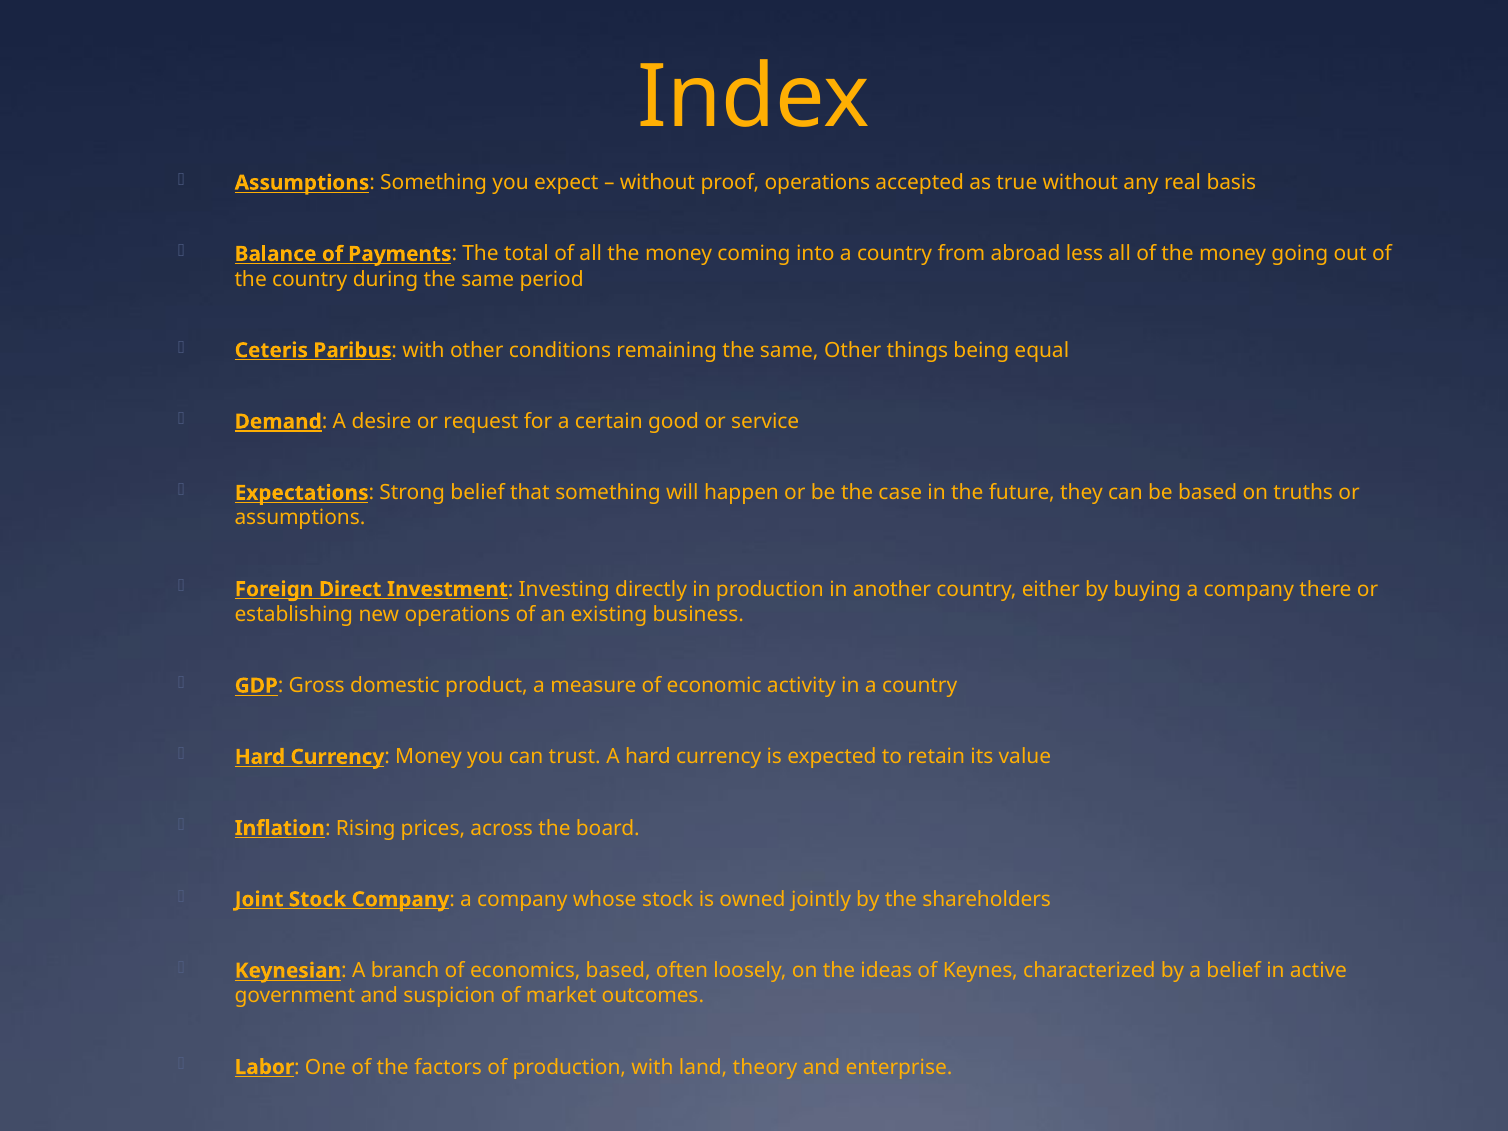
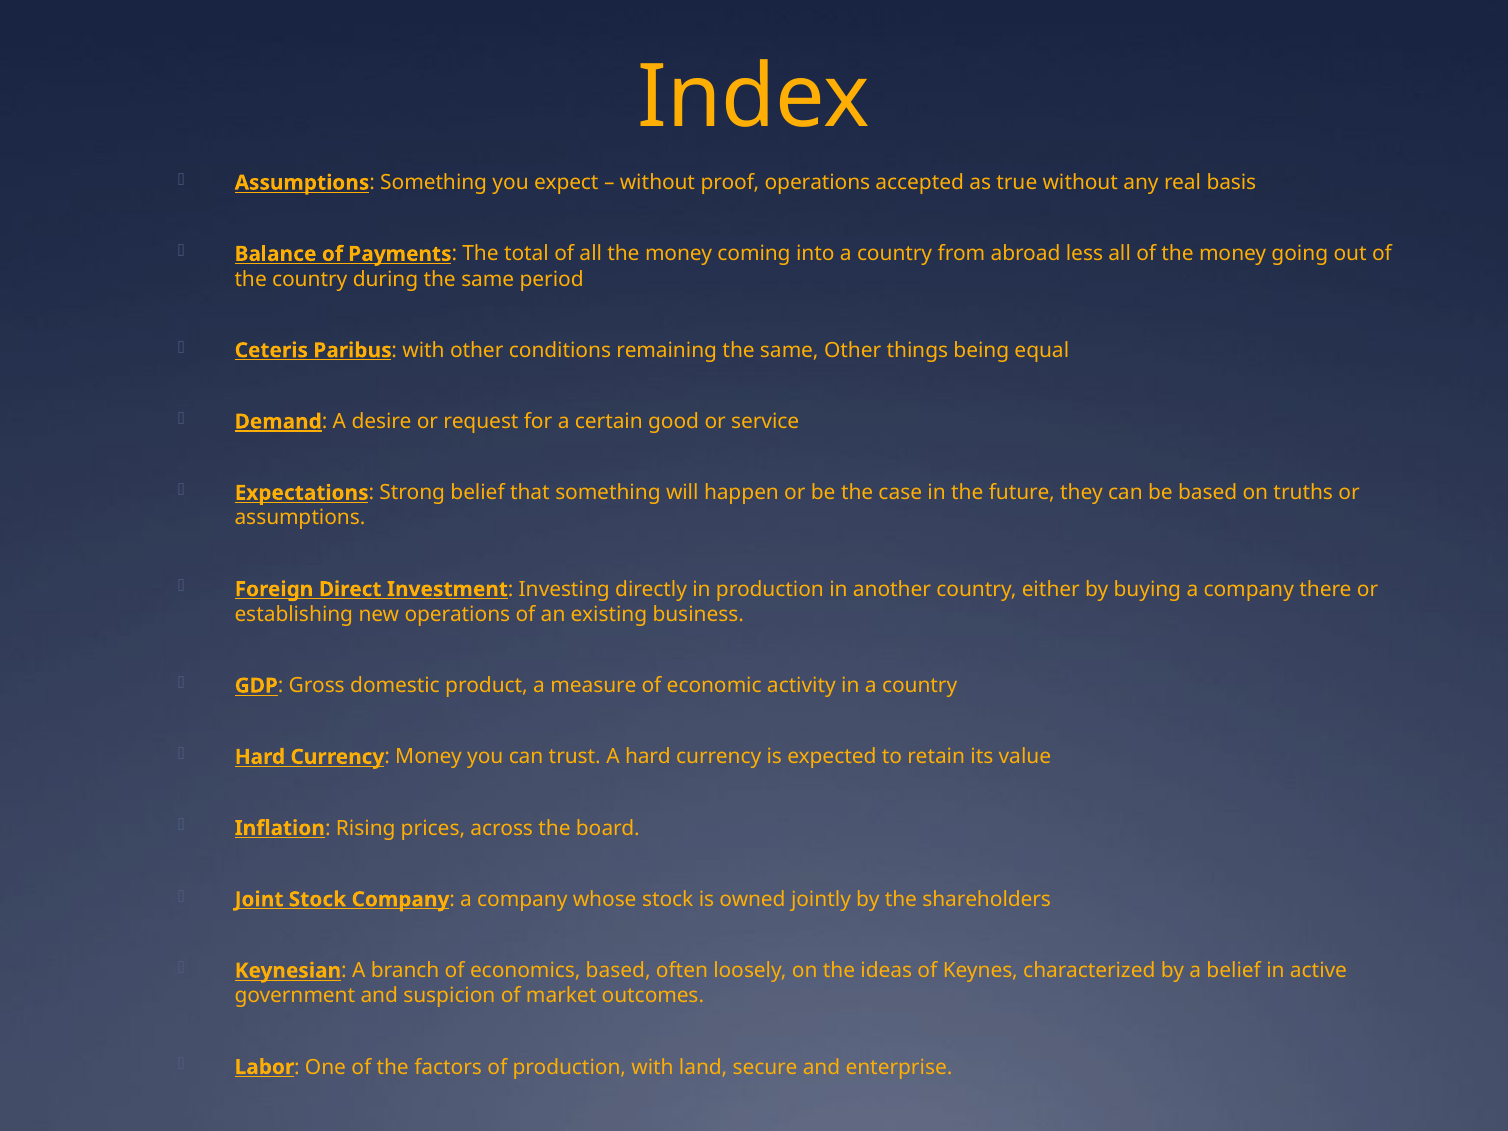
theory: theory -> secure
